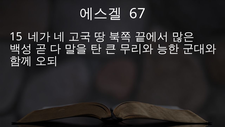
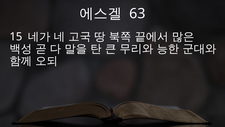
67: 67 -> 63
